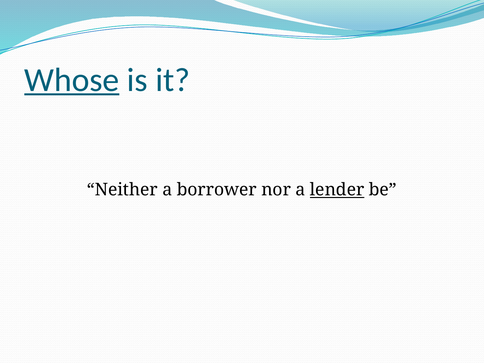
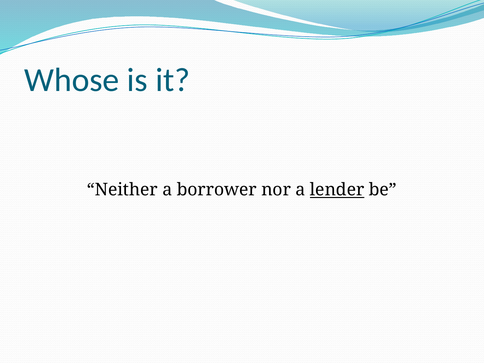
Whose underline: present -> none
